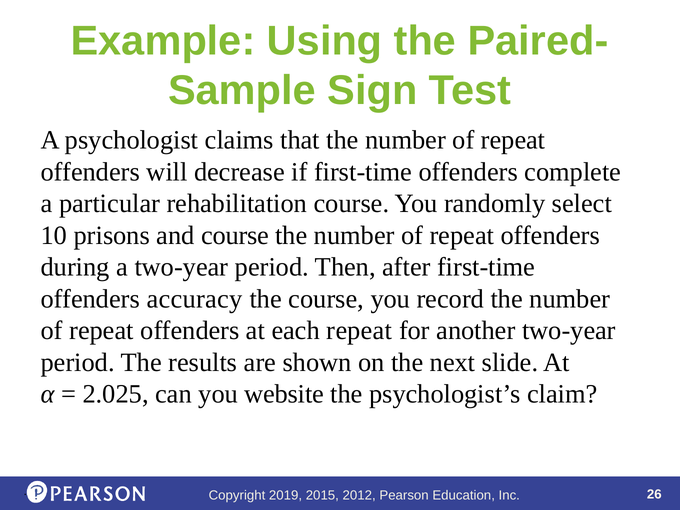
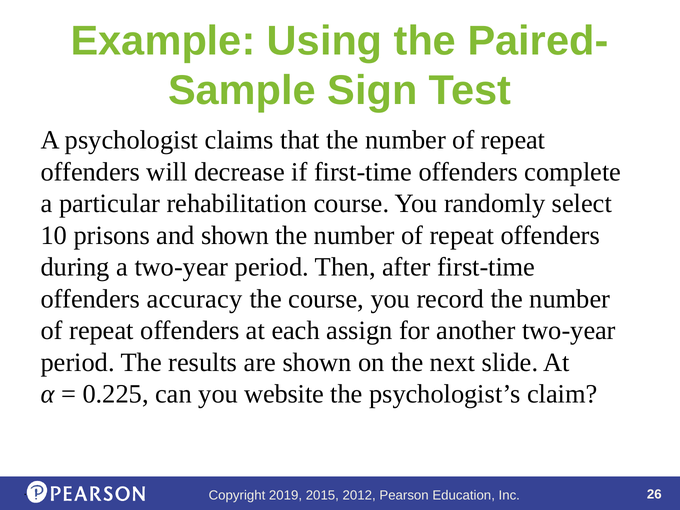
and course: course -> shown
each repeat: repeat -> assign
2.025: 2.025 -> 0.225
